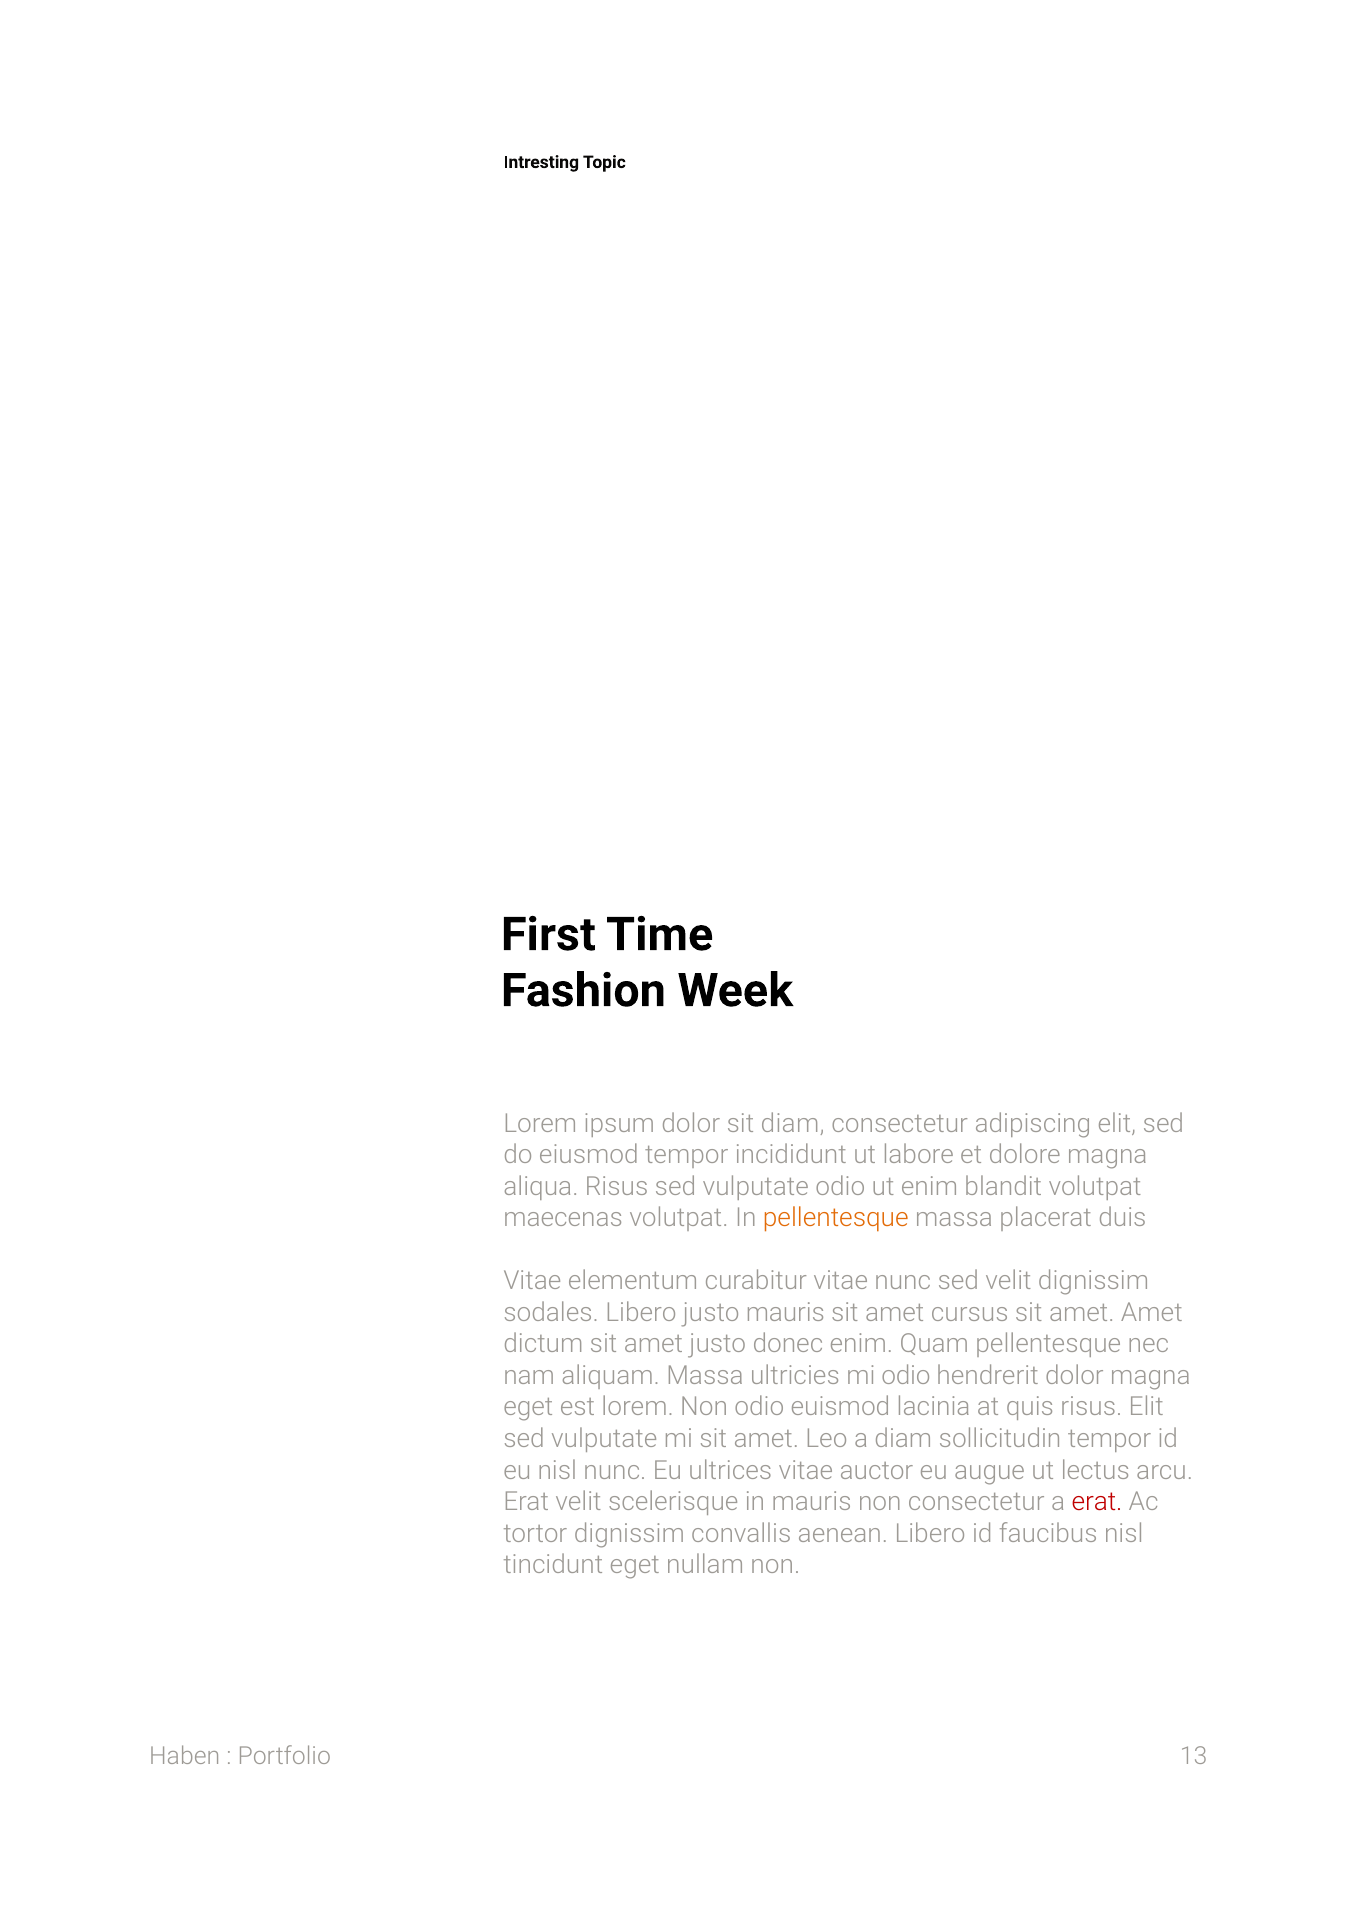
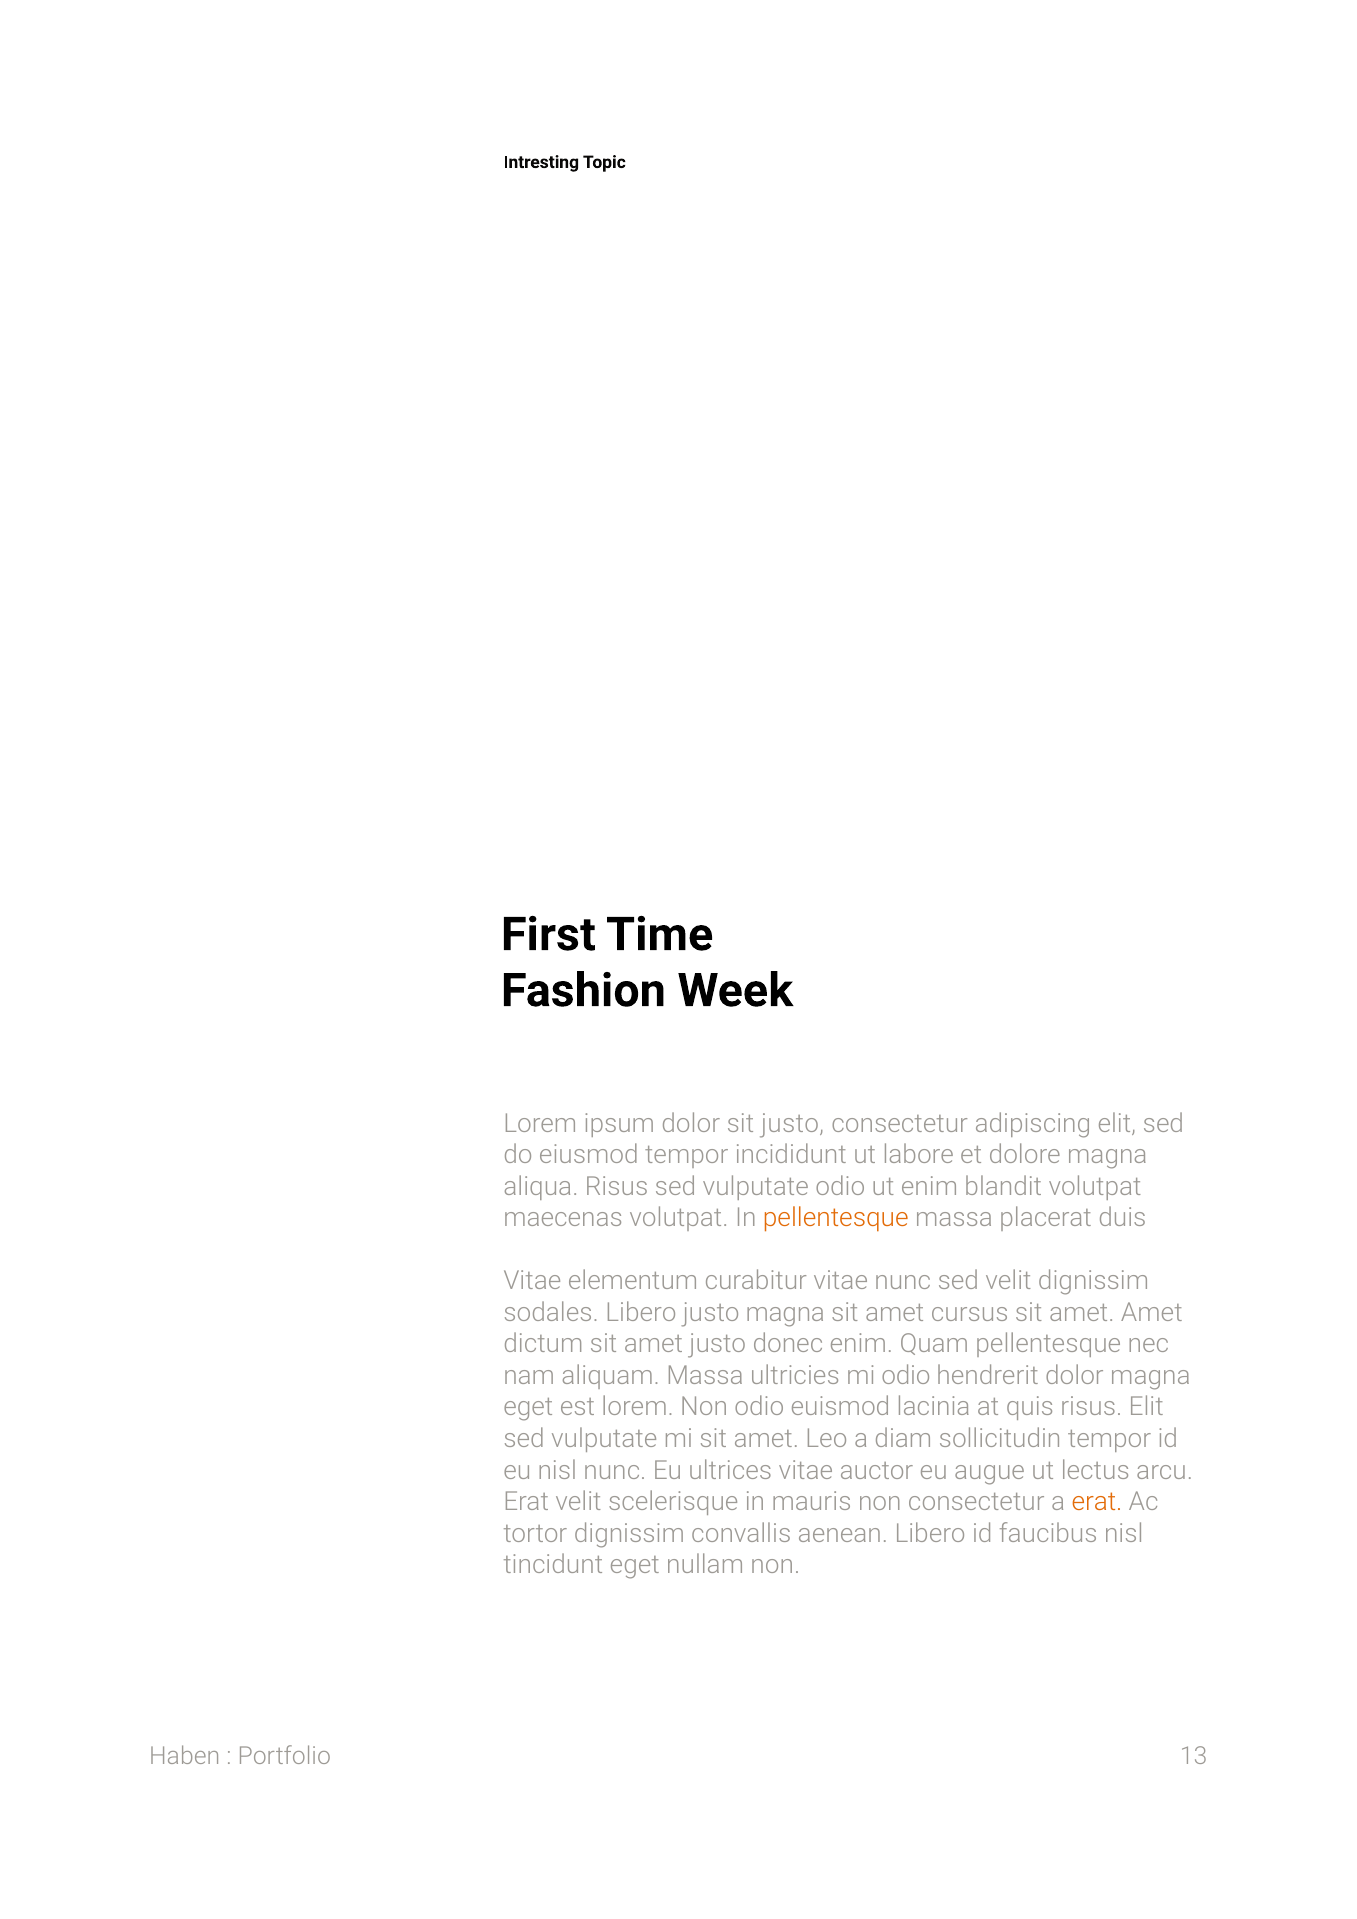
sit diam: diam -> justo
justo mauris: mauris -> magna
erat at (1097, 1502) colour: red -> orange
